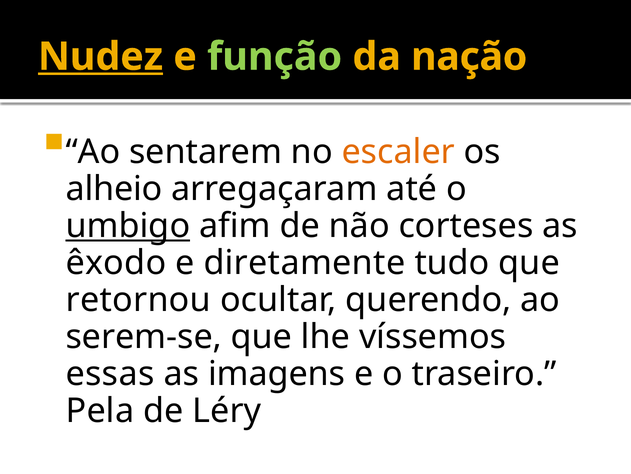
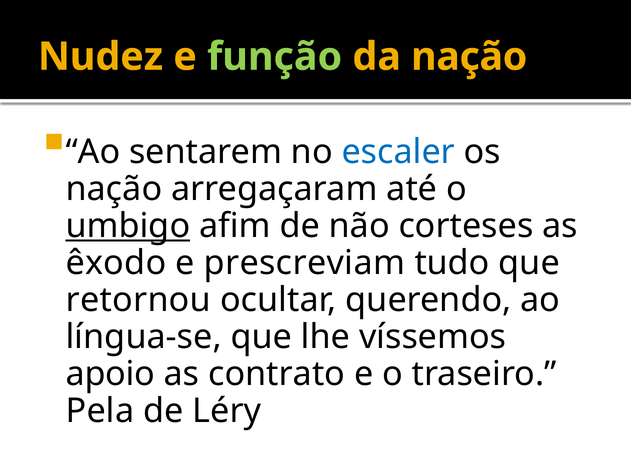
Nudez underline: present -> none
escaler colour: orange -> blue
alheio at (114, 189): alheio -> nação
diretamente: diretamente -> prescreviam
serem-se: serem-se -> língua-se
essas: essas -> apoio
imagens: imagens -> contrato
